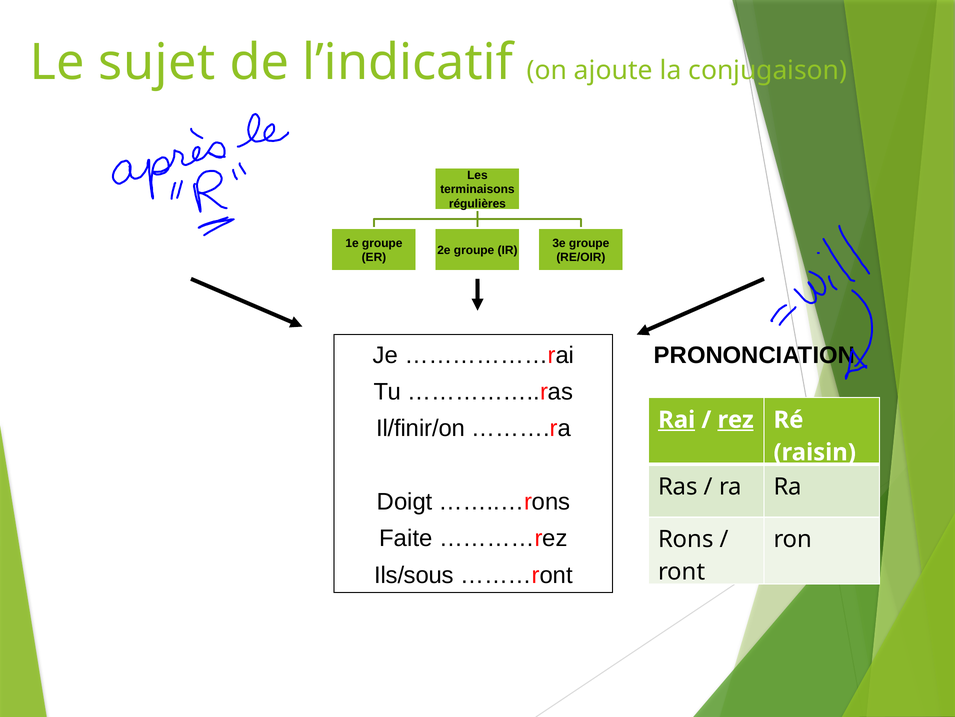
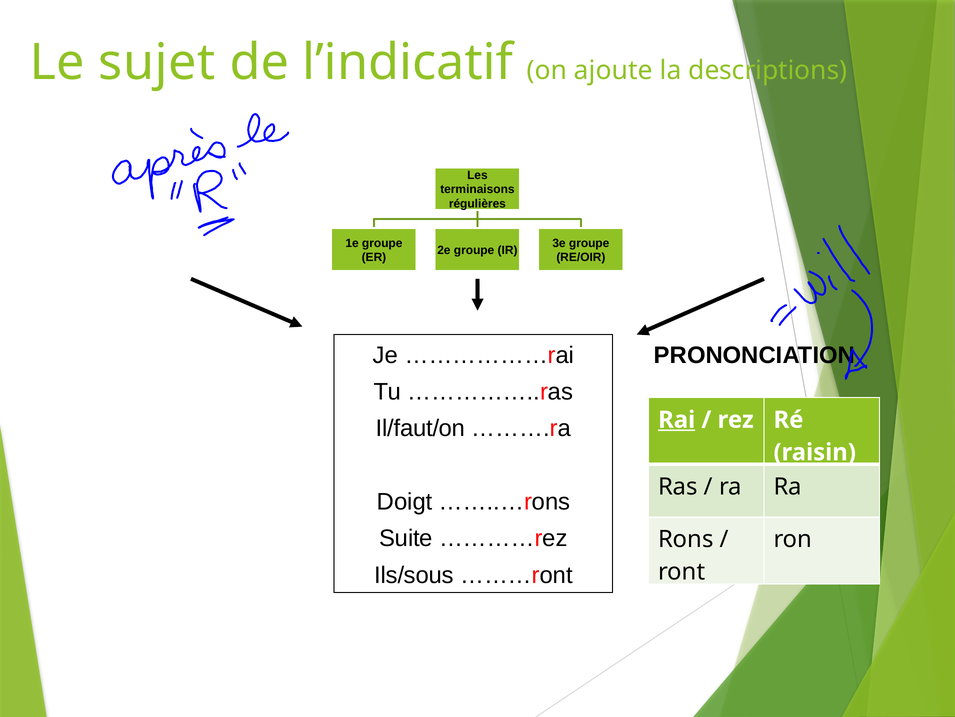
conjugaison: conjugaison -> descriptions
rez underline: present -> none
Il/finir/on: Il/finir/on -> Il/faut/on
Faite: Faite -> Suite
